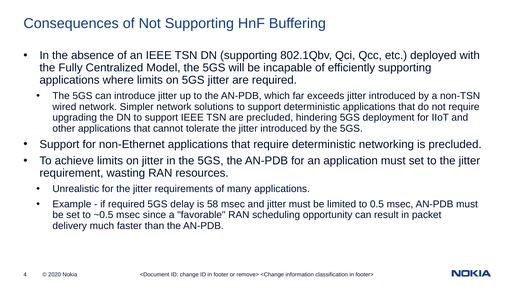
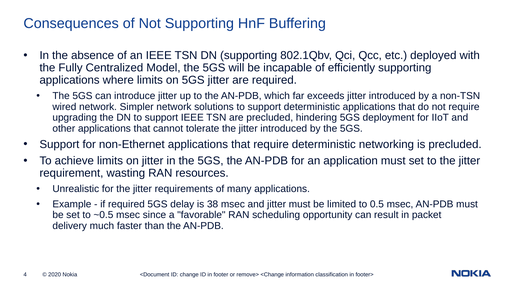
58: 58 -> 38
